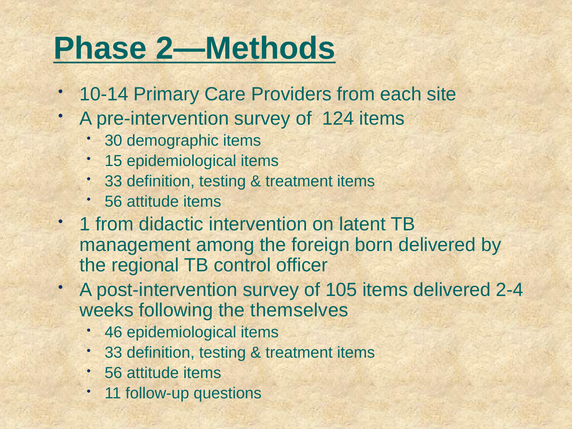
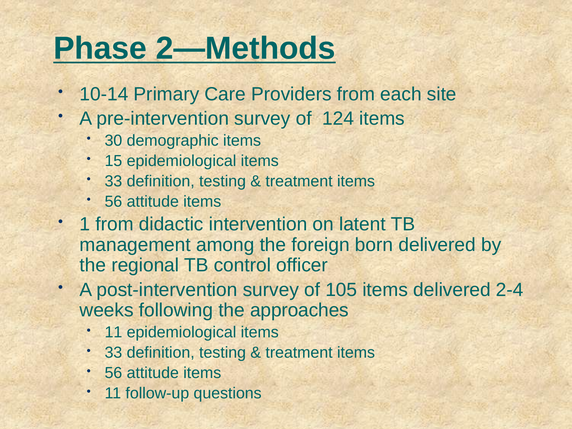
themselves: themselves -> approaches
46 at (113, 332): 46 -> 11
